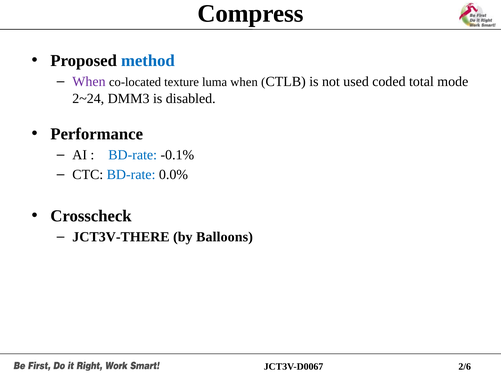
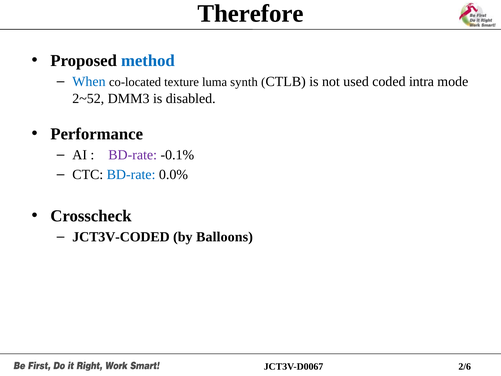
Compress: Compress -> Therefore
When at (89, 82) colour: purple -> blue
luma when: when -> synth
total: total -> intra
2~24: 2~24 -> 2~52
BD-rate at (133, 155) colour: blue -> purple
JCT3V-THERE: JCT3V-THERE -> JCT3V-CODED
